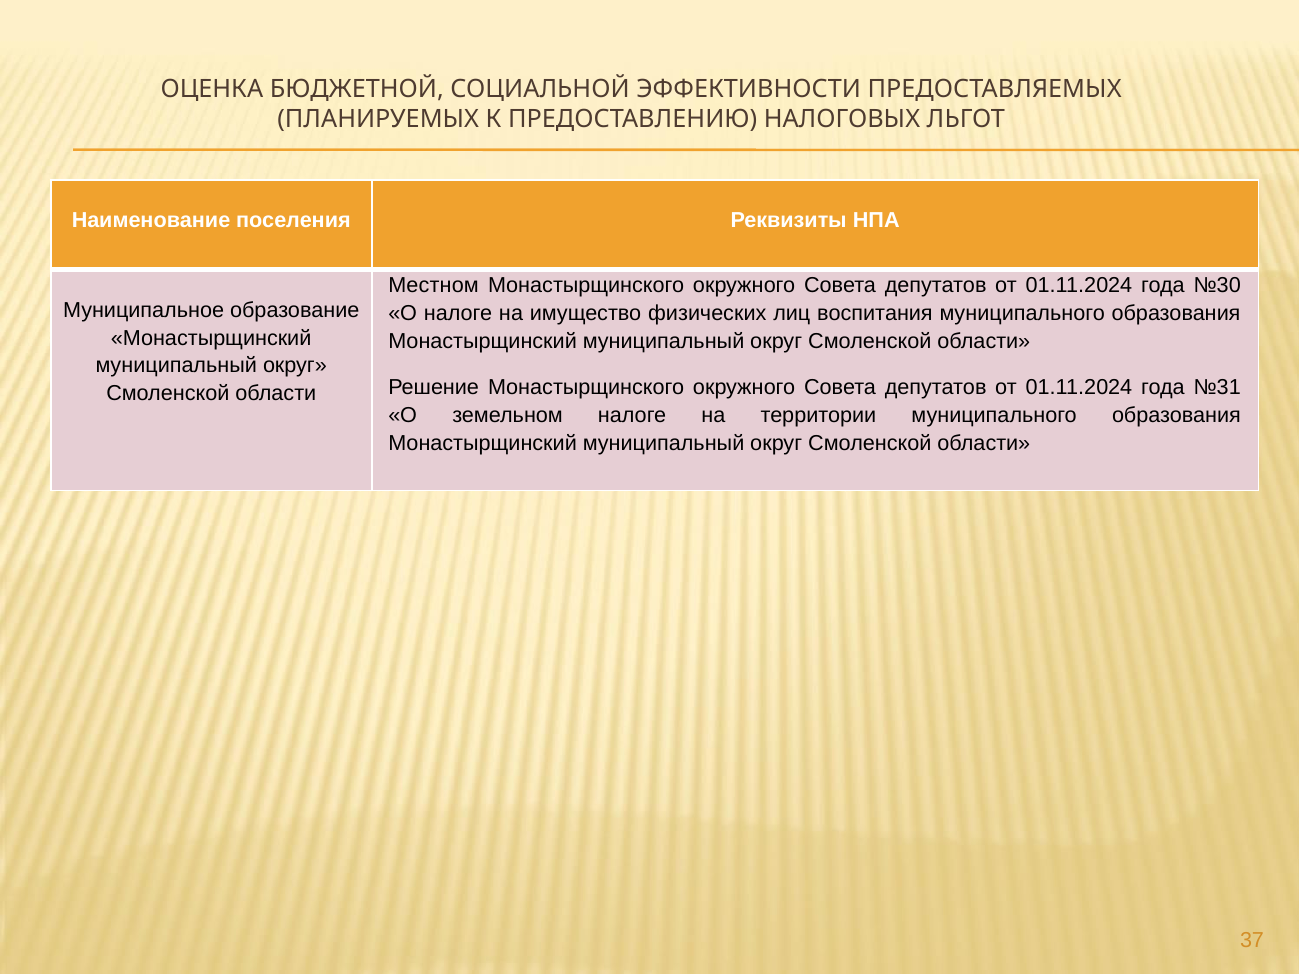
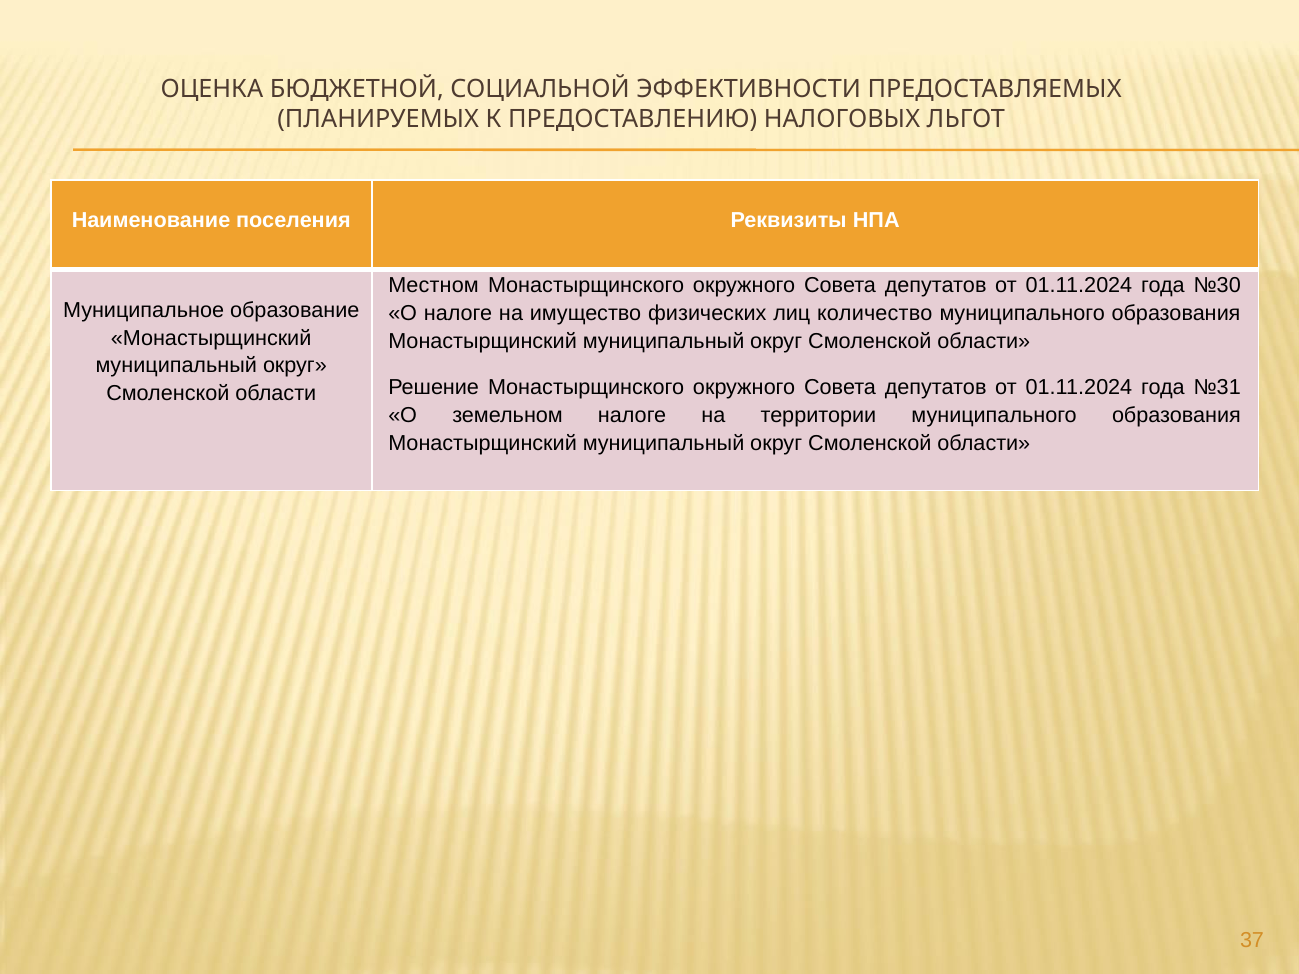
воспитания: воспитания -> количество
